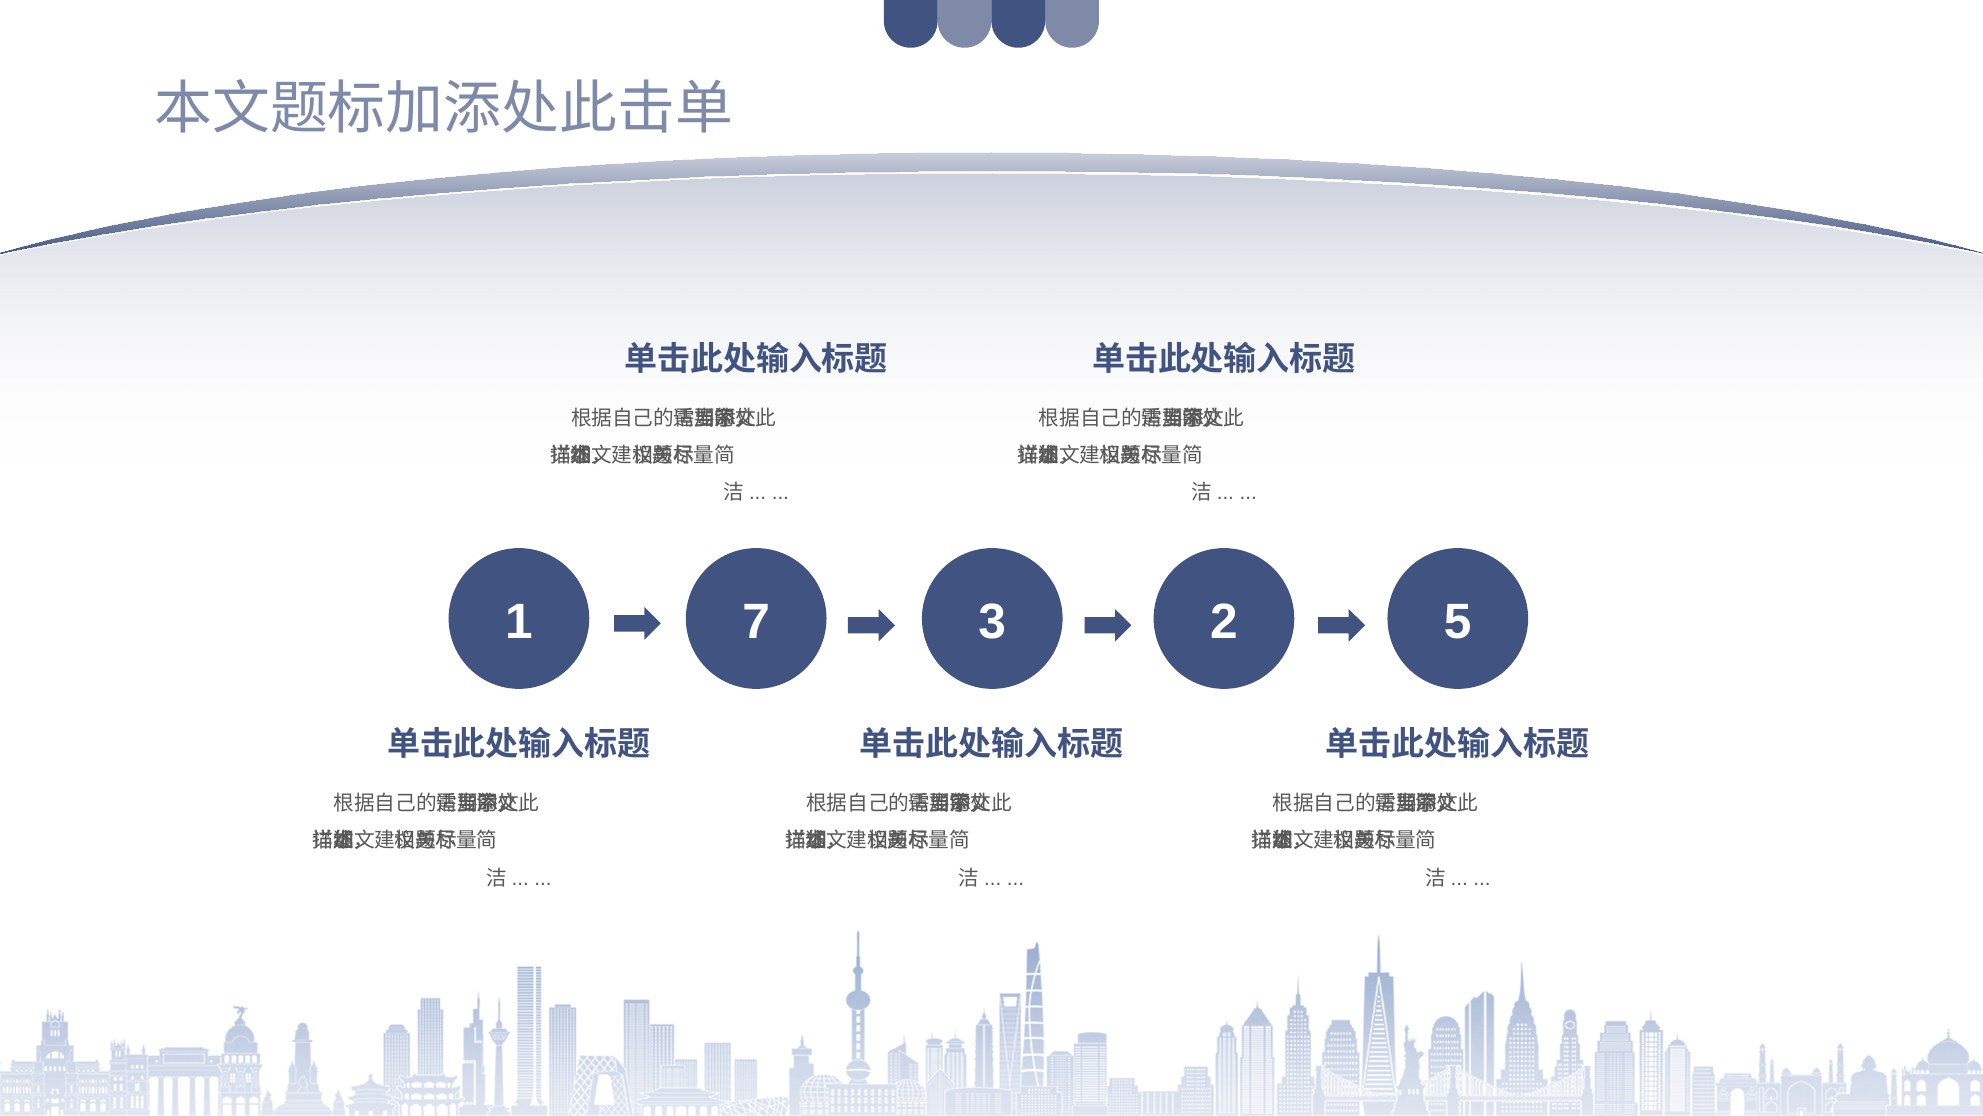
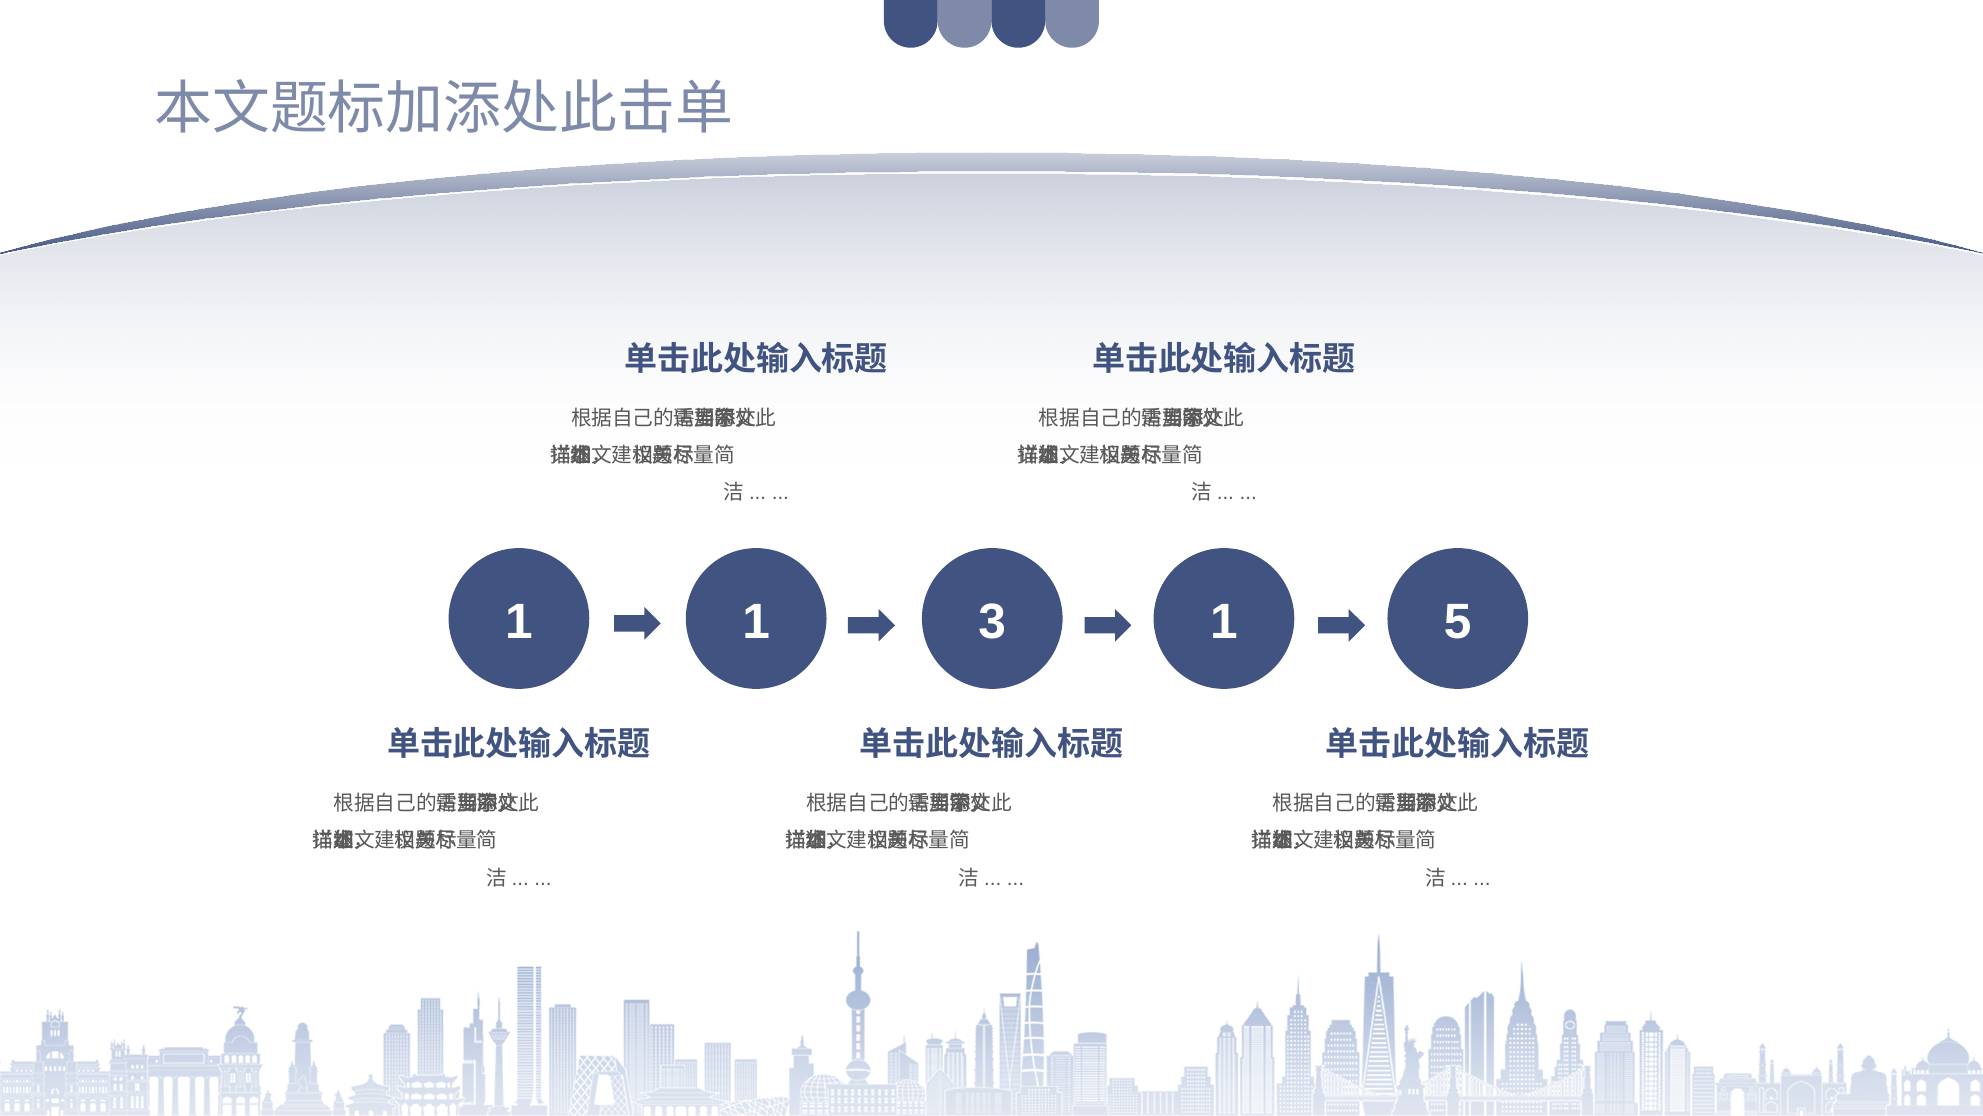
1 7: 7 -> 1
3 2: 2 -> 1
